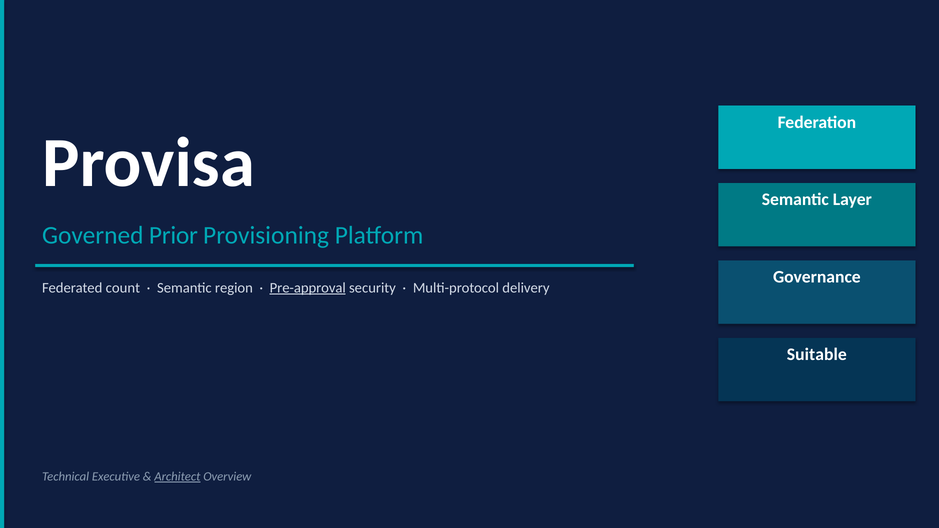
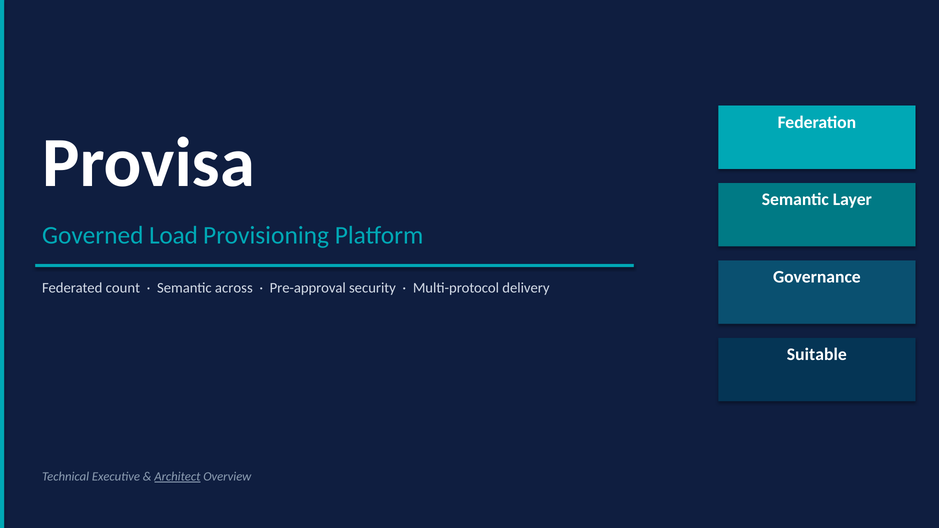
Prior: Prior -> Load
region: region -> across
Pre-approval underline: present -> none
